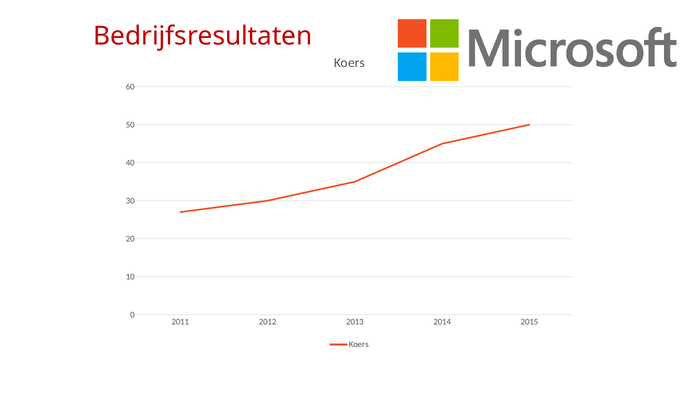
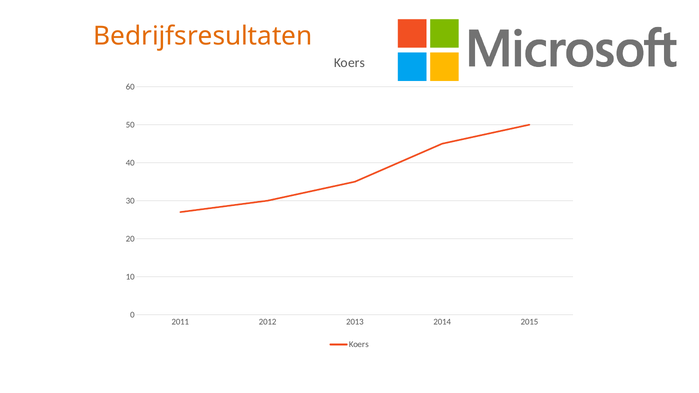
Bedrijfsresultaten colour: red -> orange
